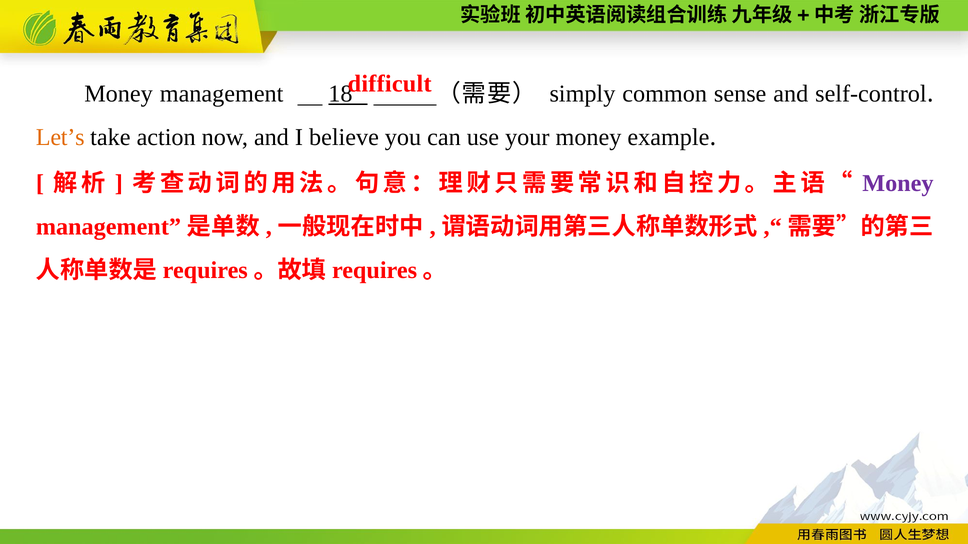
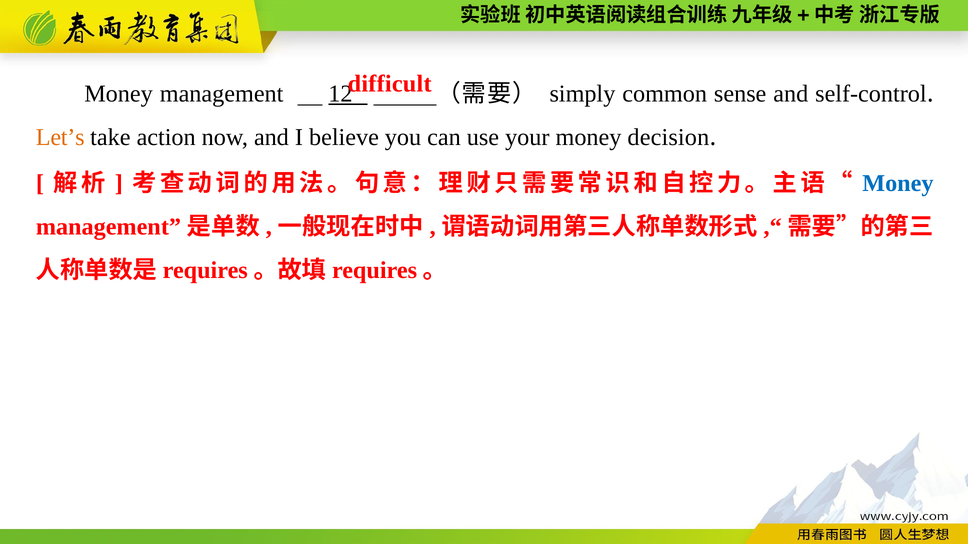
18: 18 -> 12
example: example -> decision
Money at (898, 184) colour: purple -> blue
